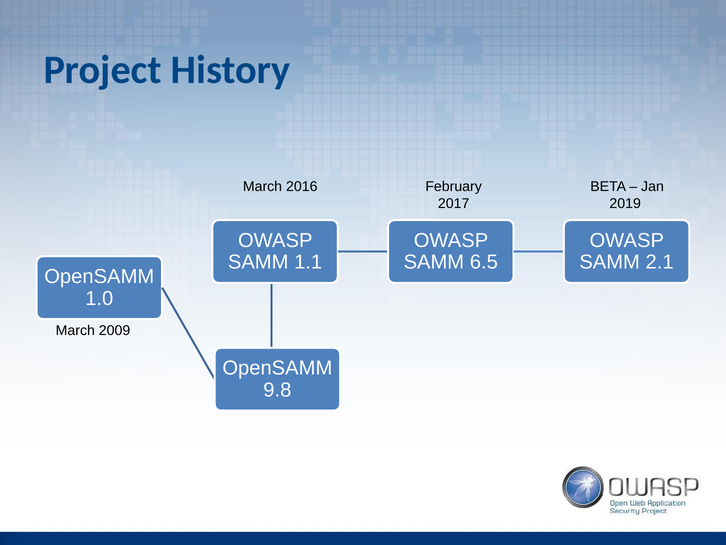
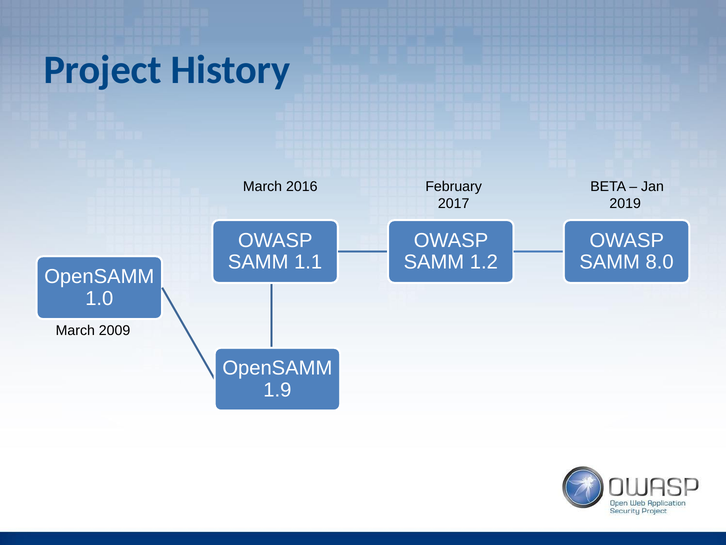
6.5: 6.5 -> 1.2
2.1: 2.1 -> 8.0
9.8: 9.8 -> 1.9
